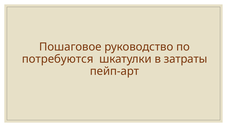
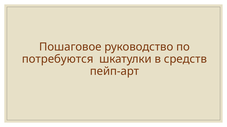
затраты: затраты -> средств
